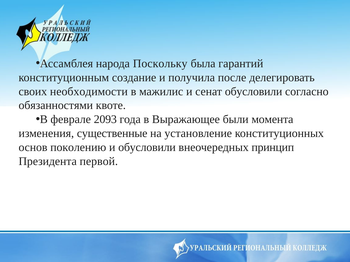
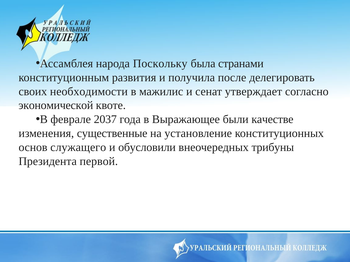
гарантий: гарантий -> странами
создание: создание -> развития
сенат обусловили: обусловили -> утверждает
обязанностями: обязанностями -> экономической
2093: 2093 -> 2037
момента: момента -> качестве
поколению: поколению -> служащего
принцип: принцип -> трибуны
